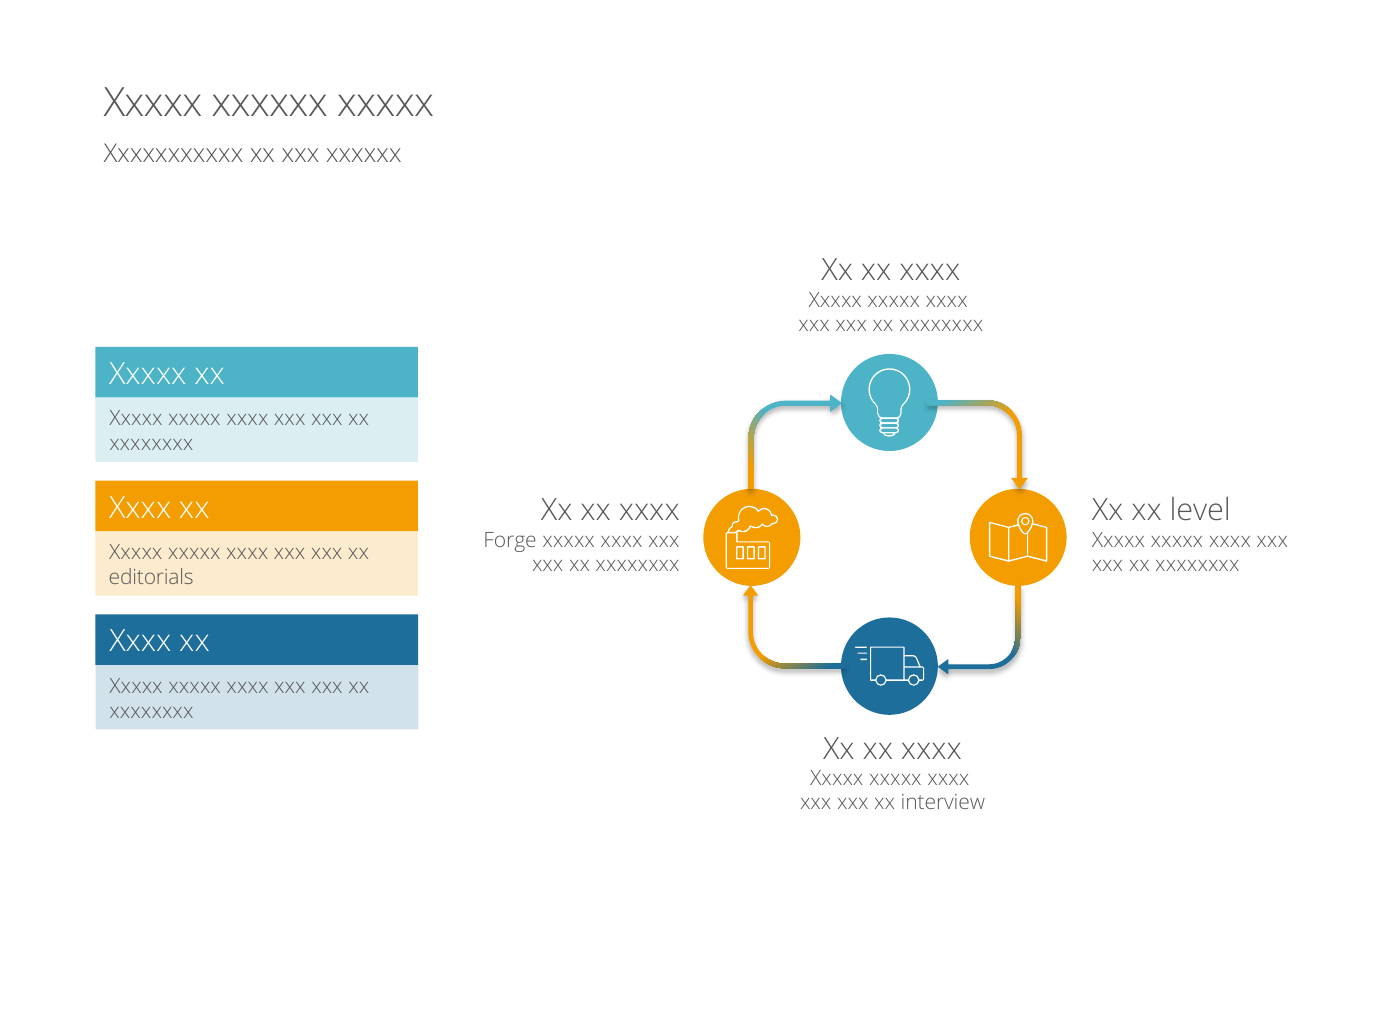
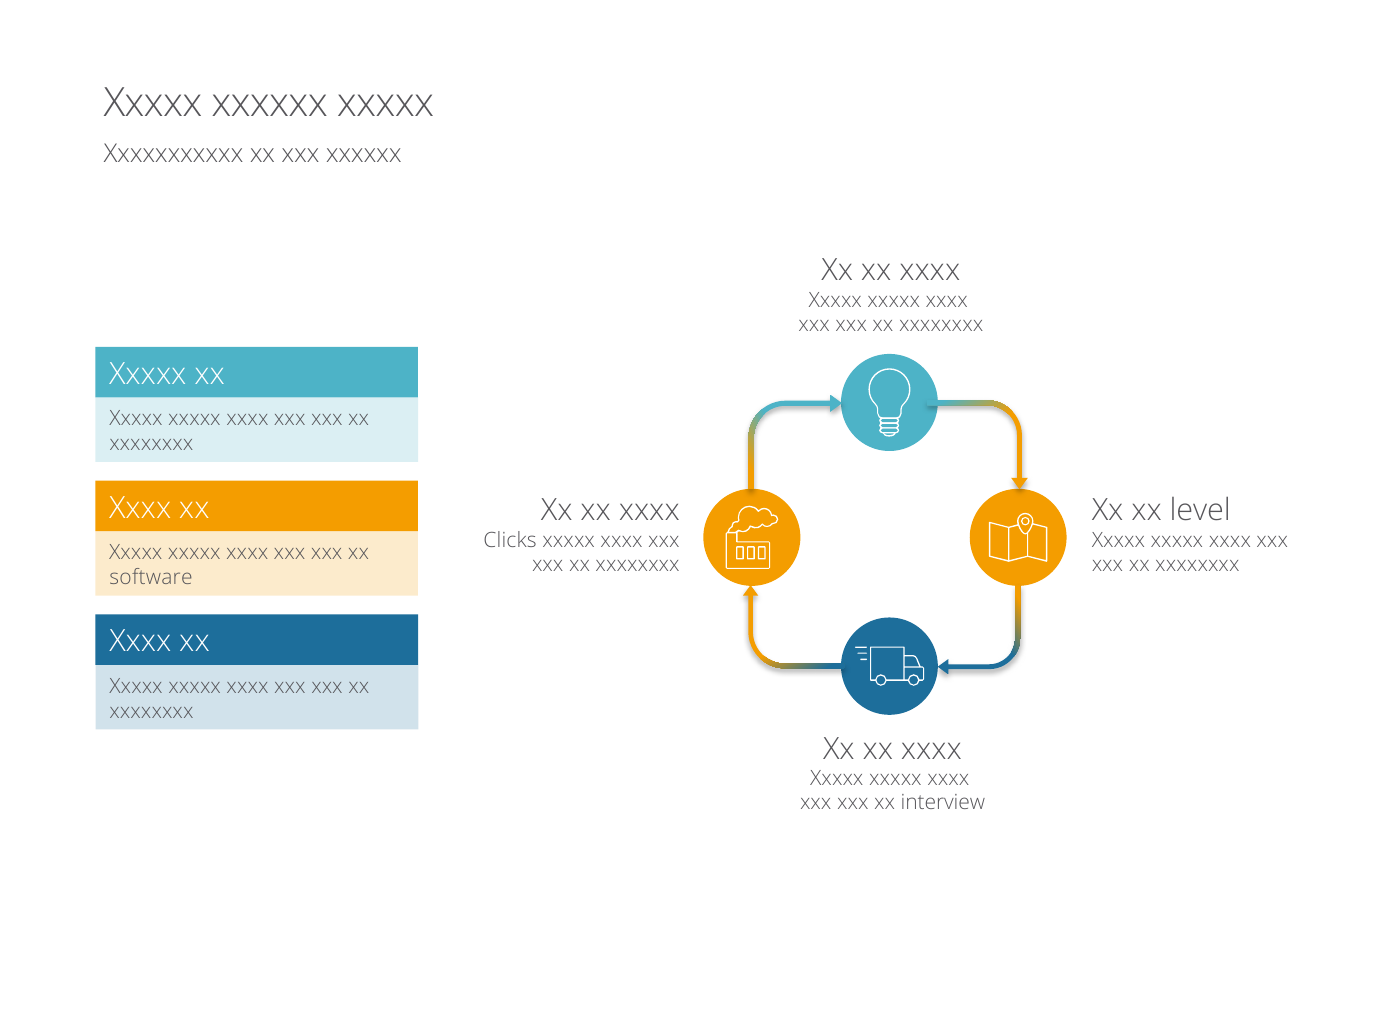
Forge: Forge -> Clicks
editorials: editorials -> software
